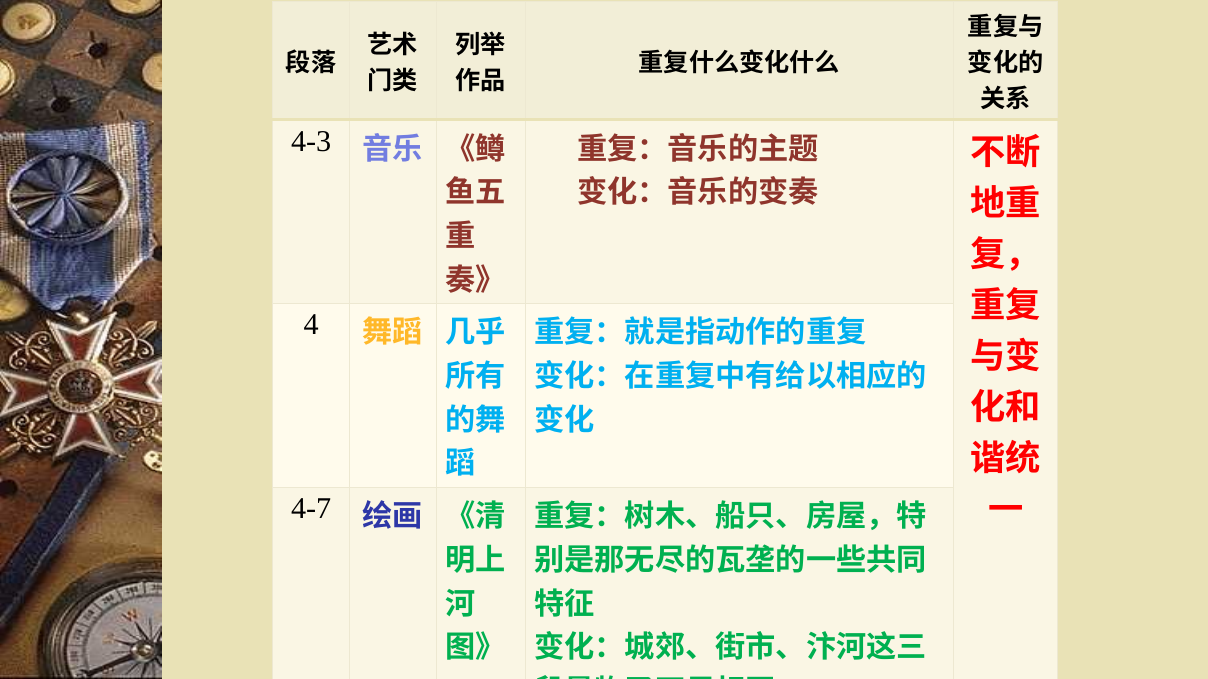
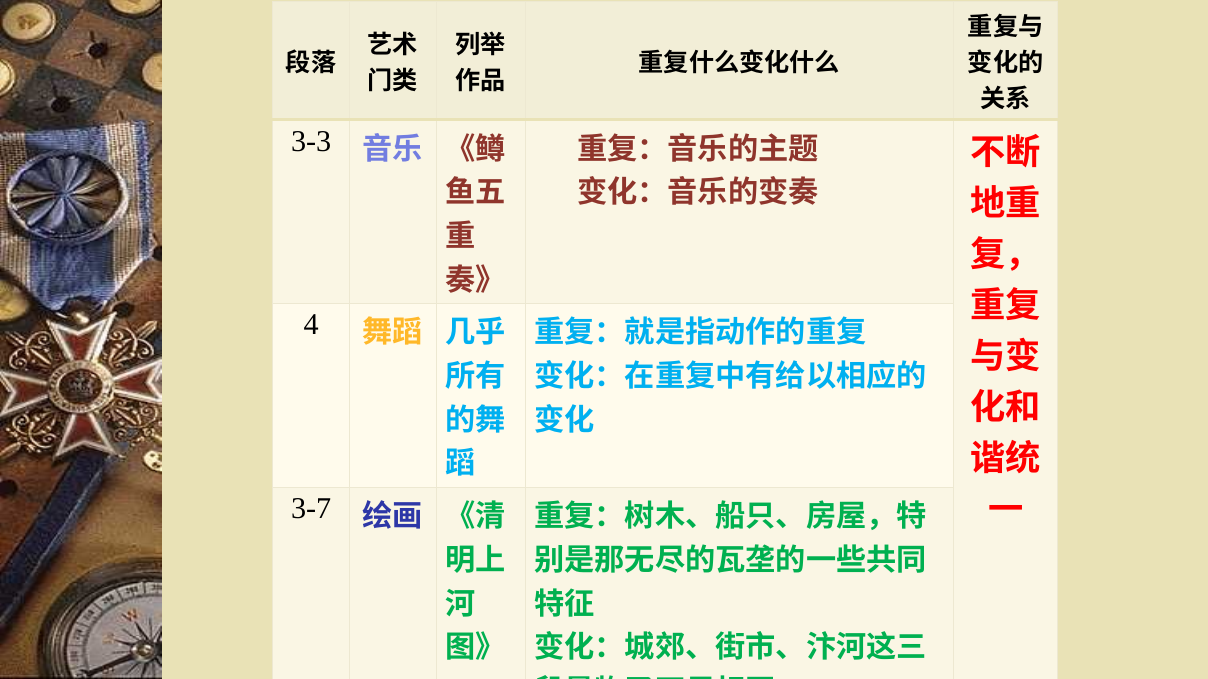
4-3: 4-3 -> 3-3
4-7: 4-7 -> 3-7
